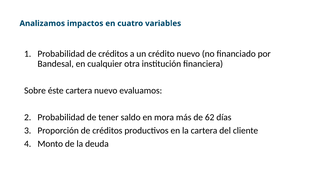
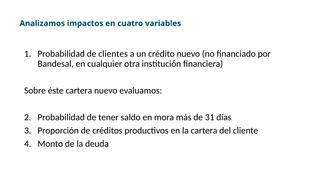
Probabilidad de créditos: créditos -> clientes
62: 62 -> 31
